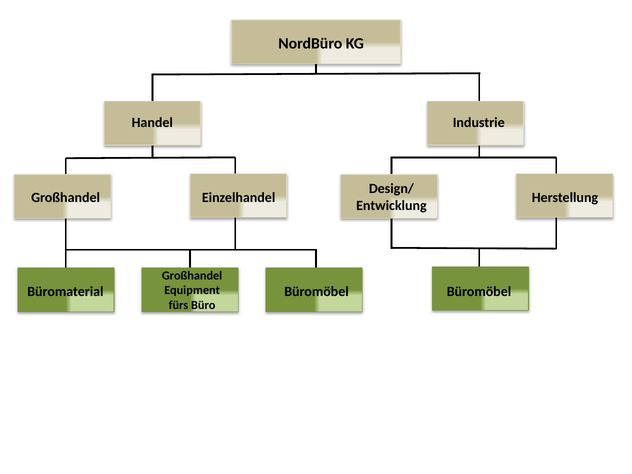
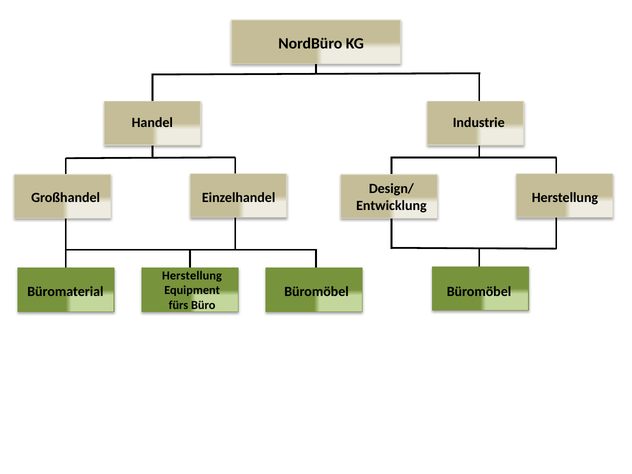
Großhandel at (192, 276): Großhandel -> Herstellung
